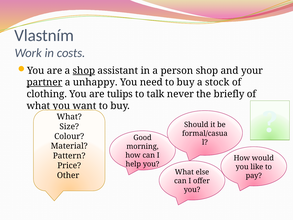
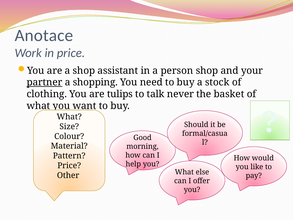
Vlastním: Vlastním -> Anotace
in costs: costs -> price
shop at (84, 70) underline: present -> none
unhappy: unhappy -> shopping
briefly: briefly -> basket
